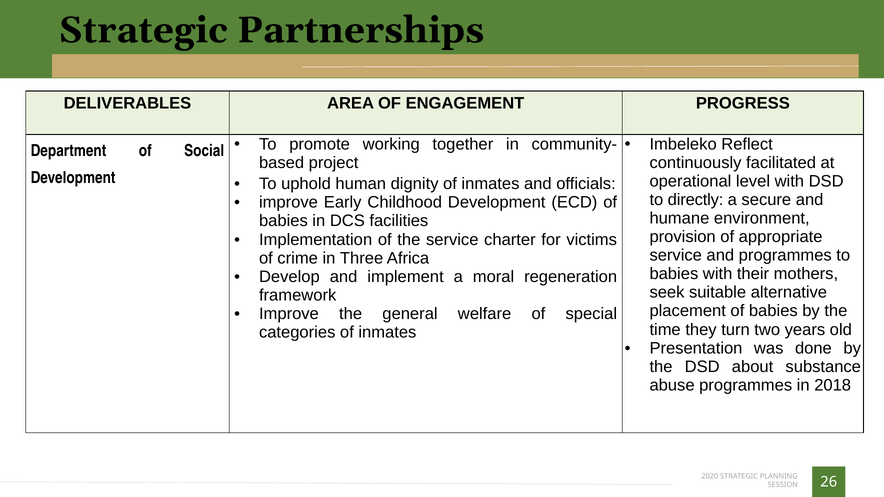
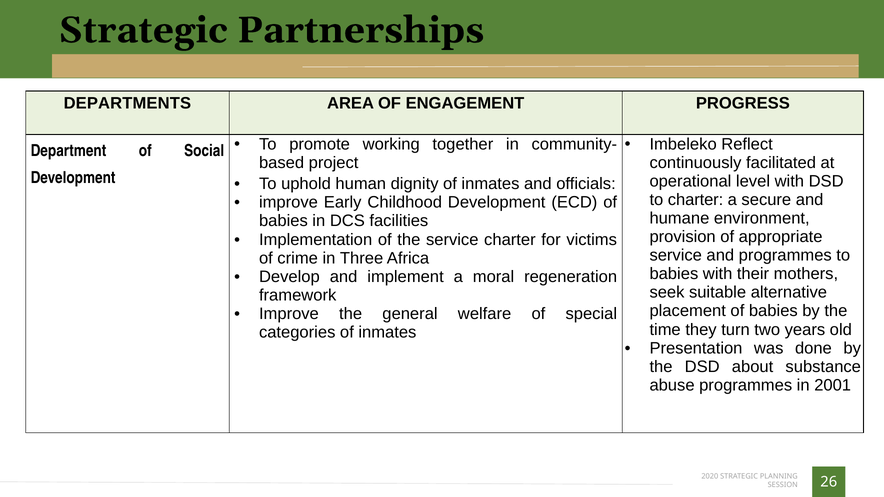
DELIVERABLES: DELIVERABLES -> DEPARTMENTS
to directly: directly -> charter
2018: 2018 -> 2001
